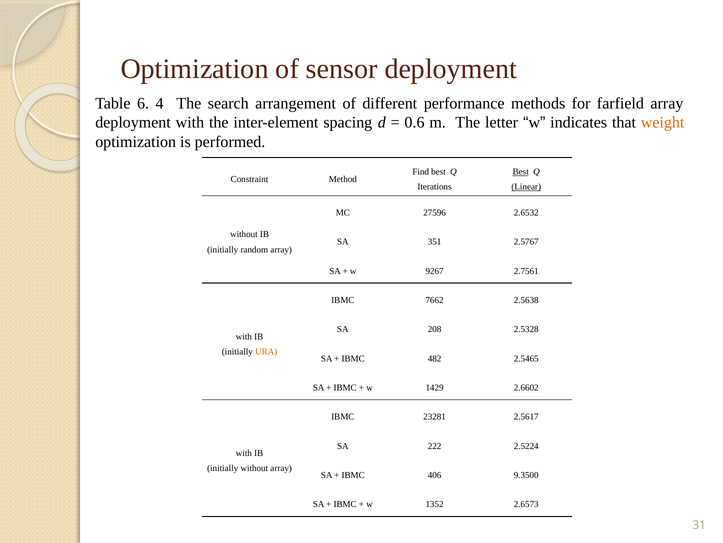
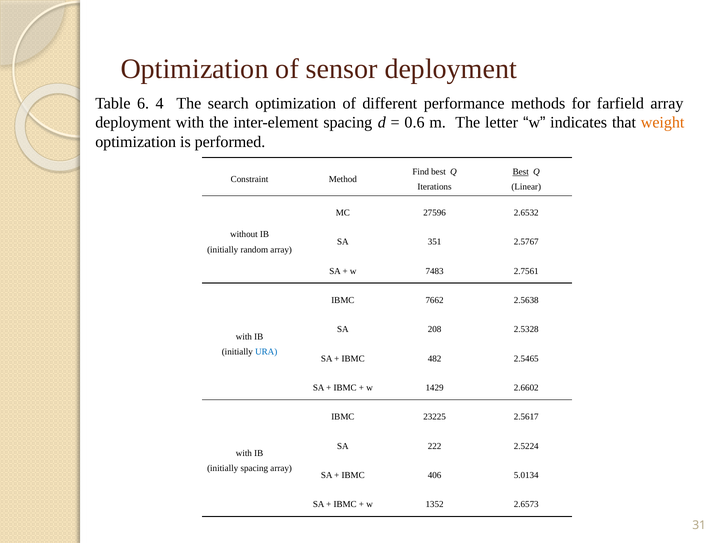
search arrangement: arrangement -> optimization
Linear underline: present -> none
9267: 9267 -> 7483
URA colour: orange -> blue
23281: 23281 -> 23225
initially without: without -> spacing
9.3500: 9.3500 -> 5.0134
